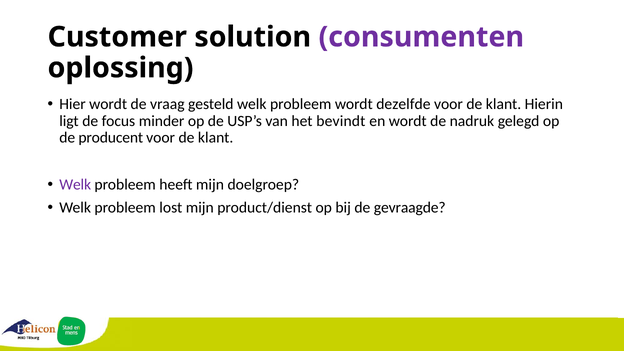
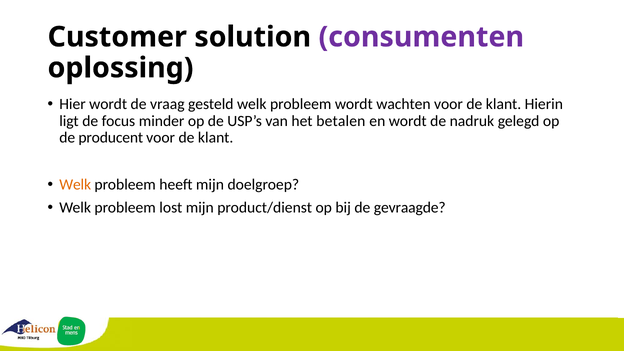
dezelfde: dezelfde -> wachten
bevindt: bevindt -> betalen
Welk at (75, 184) colour: purple -> orange
